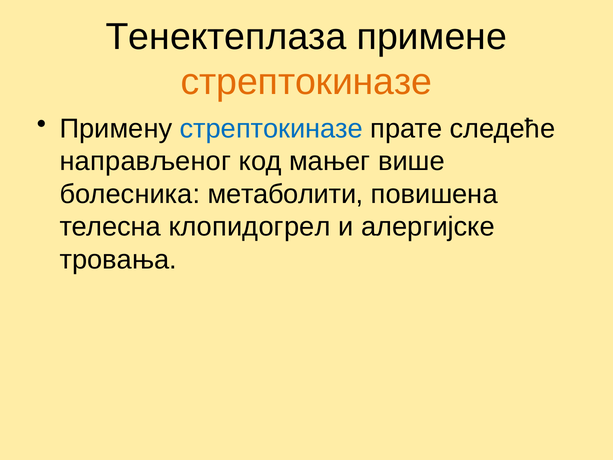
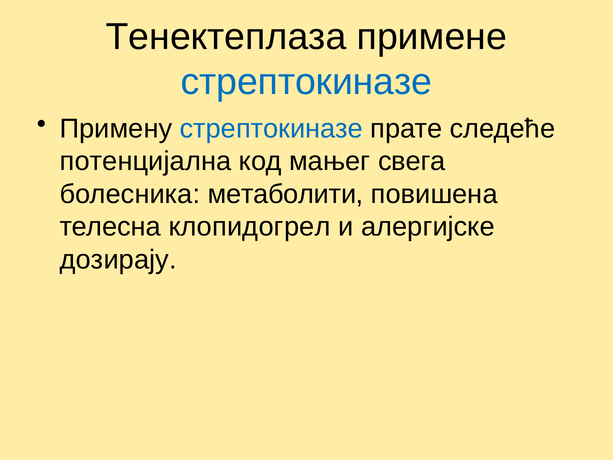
стрептокиназе at (306, 82) colour: orange -> blue
направљеног: направљеног -> потенцијална
више: више -> свега
тровања: тровања -> дозирају
